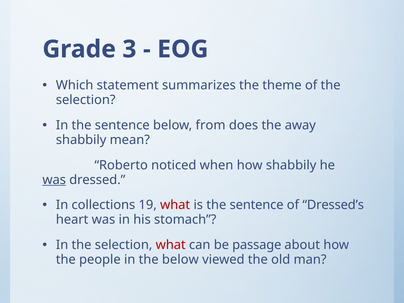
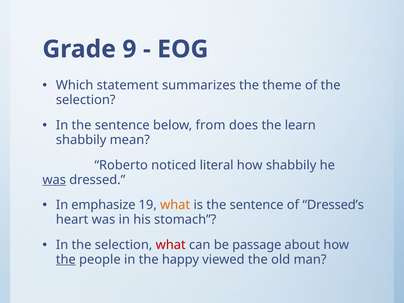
3: 3 -> 9
away: away -> learn
when: when -> literal
collections: collections -> emphasize
what at (175, 205) colour: red -> orange
the at (66, 260) underline: none -> present
the below: below -> happy
